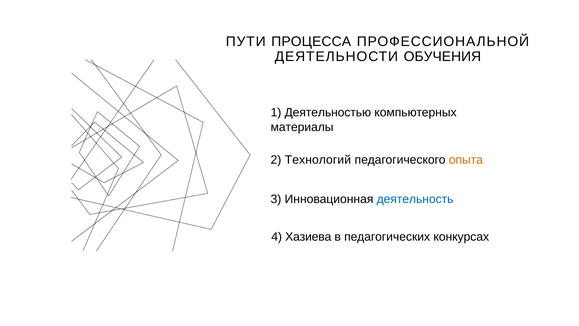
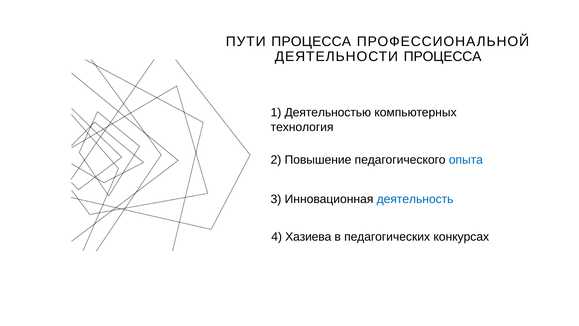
ДЕЯТЕЛЬНОСТИ ОБУЧЕНИЯ: ОБУЧЕНИЯ -> ПРОЦЕССА
материалы: материалы -> технология
Технологий: Технологий -> Повышение
опыта colour: orange -> blue
